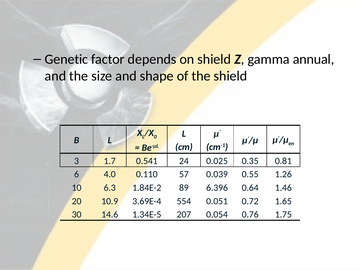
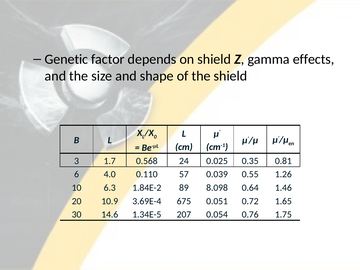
annual: annual -> effects
0.541: 0.541 -> 0.568
6.396: 6.396 -> 8.098
554: 554 -> 675
